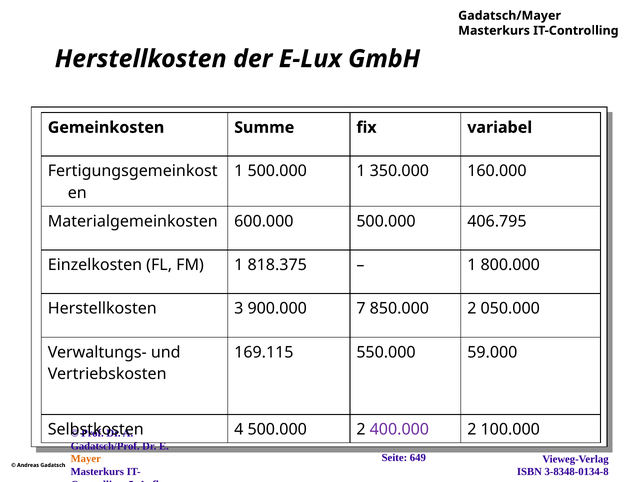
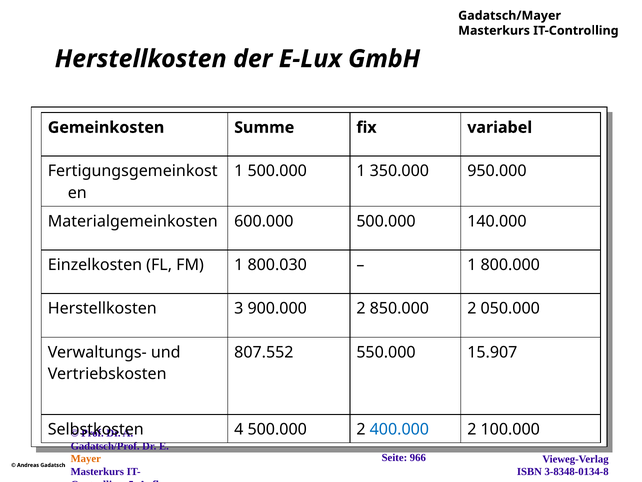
160.000: 160.000 -> 950.000
406.795: 406.795 -> 140.000
818.375: 818.375 -> 800.030
900.000 7: 7 -> 2
169.115: 169.115 -> 807.552
59.000: 59.000 -> 15.907
400.000 colour: purple -> blue
649: 649 -> 966
